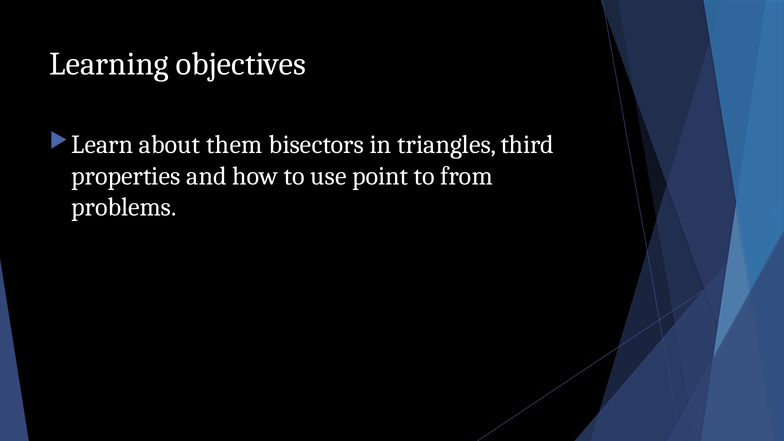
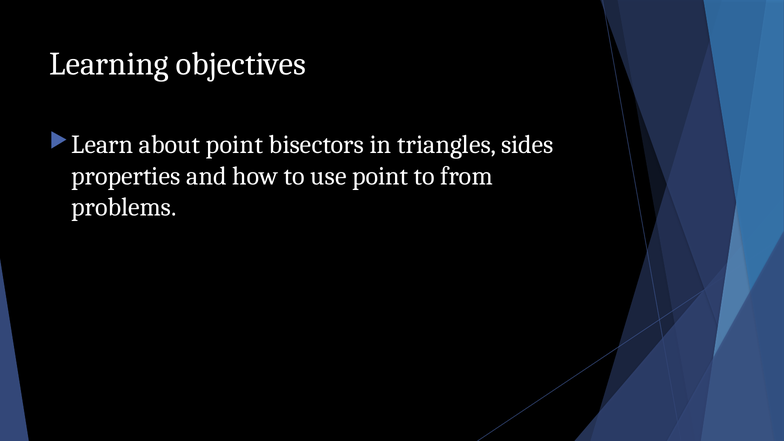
about them: them -> point
third: third -> sides
